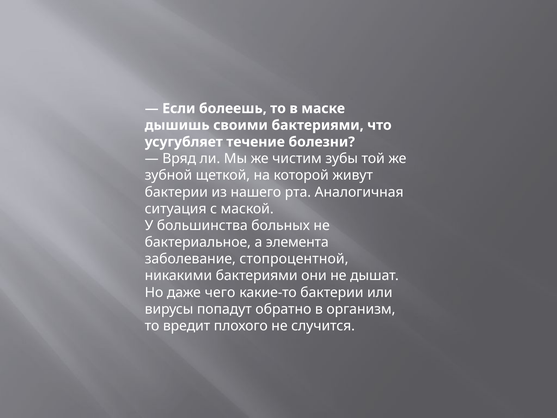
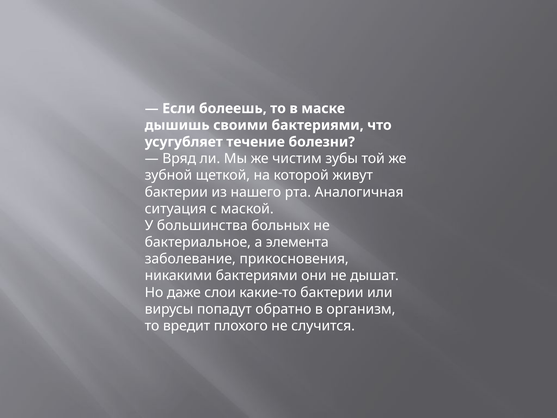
стопроцентной: стопроцентной -> прикосновения
чего: чего -> слои
